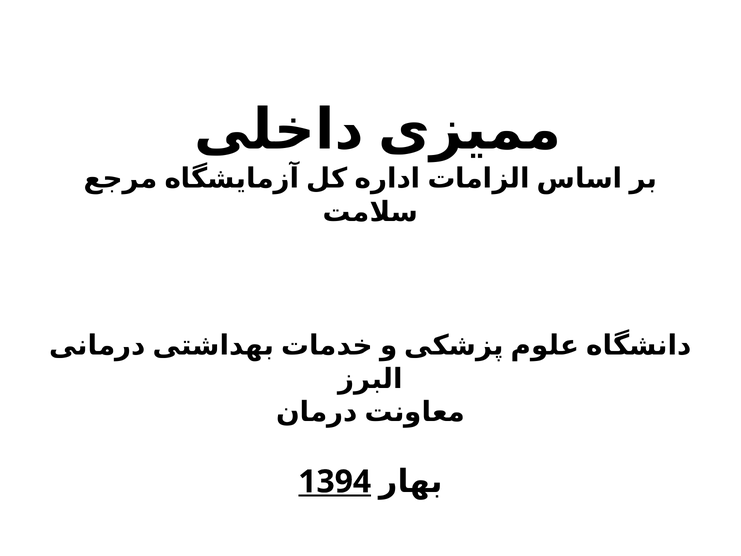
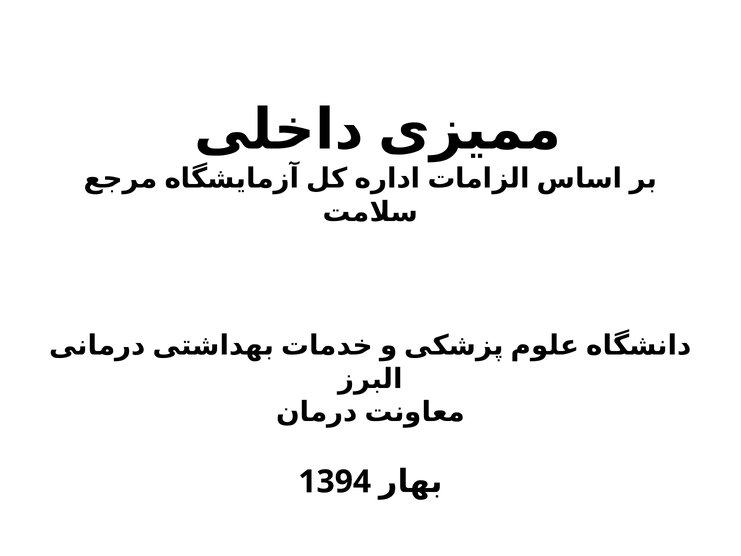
1394 underline: present -> none
